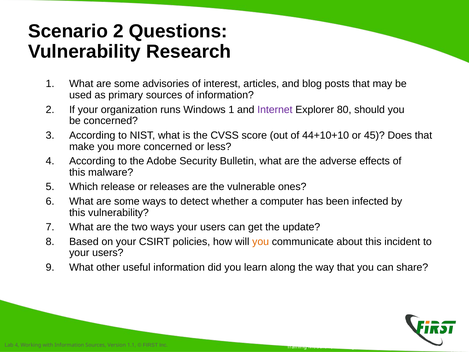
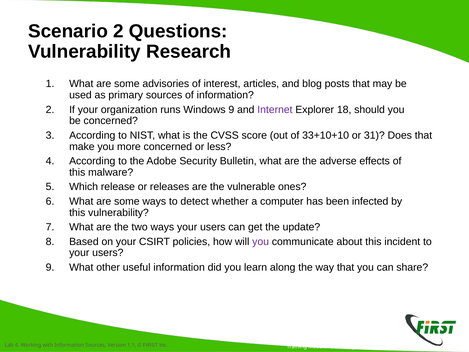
Windows 1: 1 -> 9
80: 80 -> 18
44+10+10: 44+10+10 -> 33+10+10
45: 45 -> 31
you at (261, 241) colour: orange -> purple
